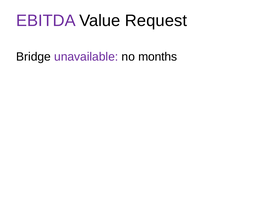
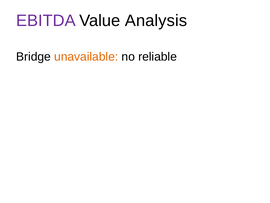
Request: Request -> Analysis
unavailable colour: purple -> orange
months: months -> reliable
